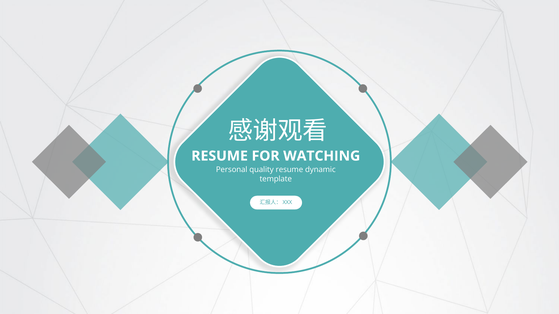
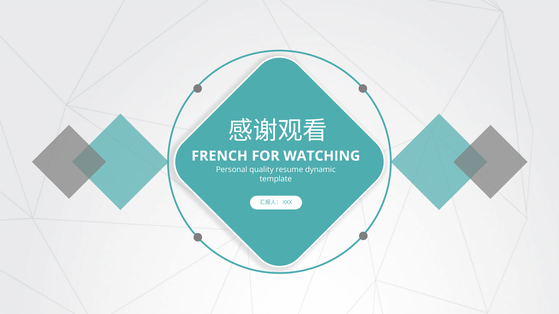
RESUME at (220, 156): RESUME -> FRENCH
